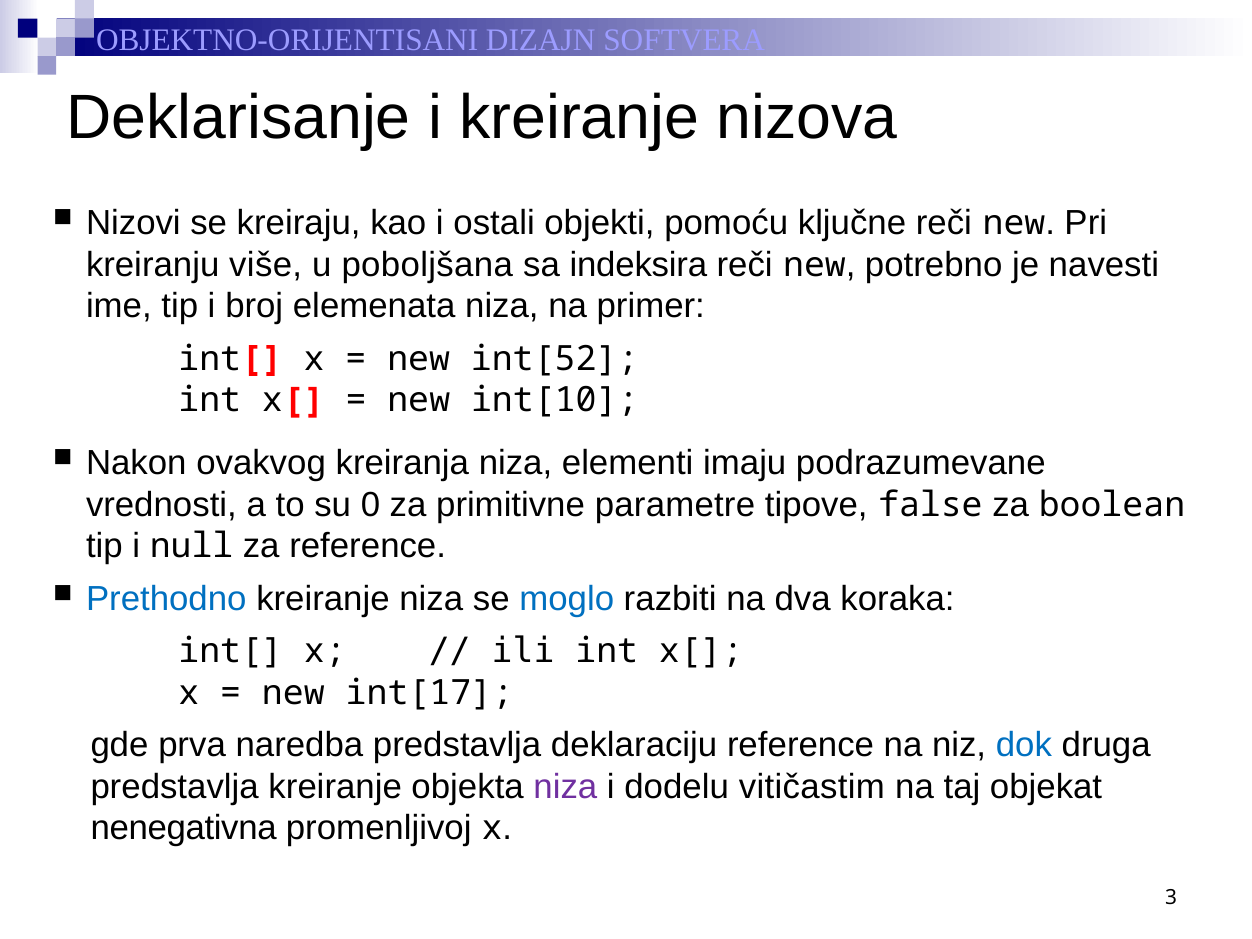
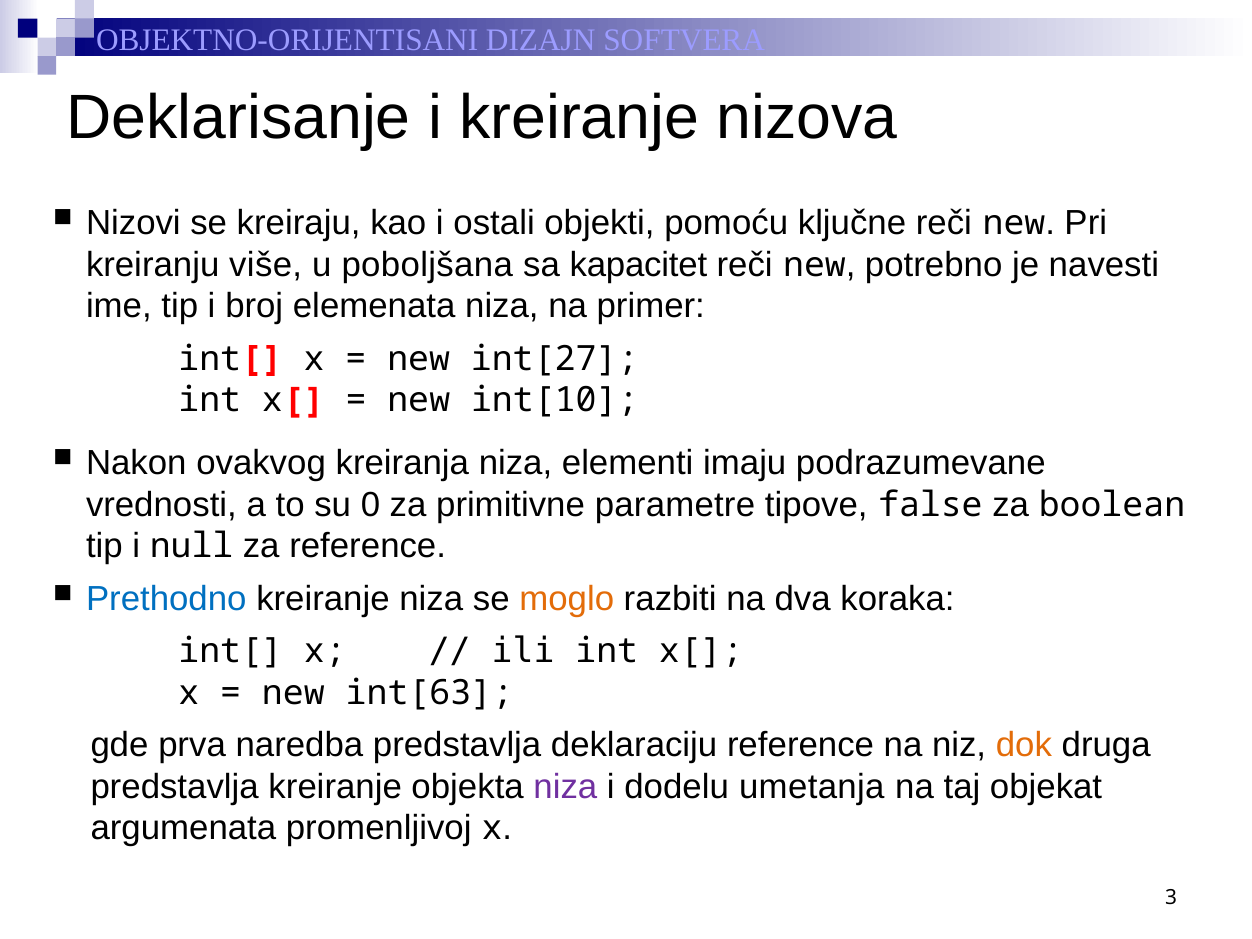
indeksira: indeksira -> kapacitet
int[52: int[52 -> int[27
moglo colour: blue -> orange
int[17: int[17 -> int[63
dok colour: blue -> orange
vitičastim: vitičastim -> umetanja
nenegativna: nenegativna -> argumenata
